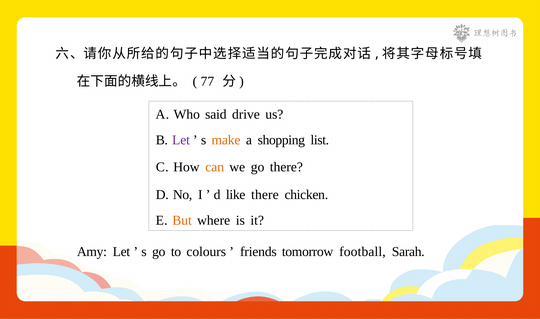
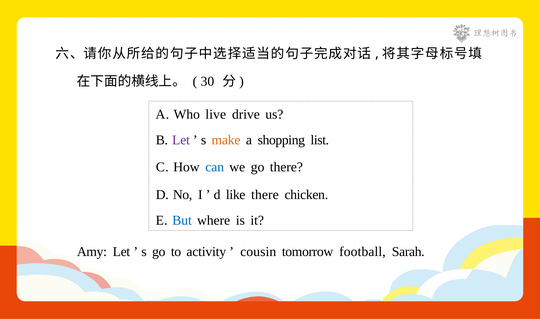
77: 77 -> 30
said: said -> live
can colour: orange -> blue
But colour: orange -> blue
colours: colours -> activity
friends: friends -> cousin
